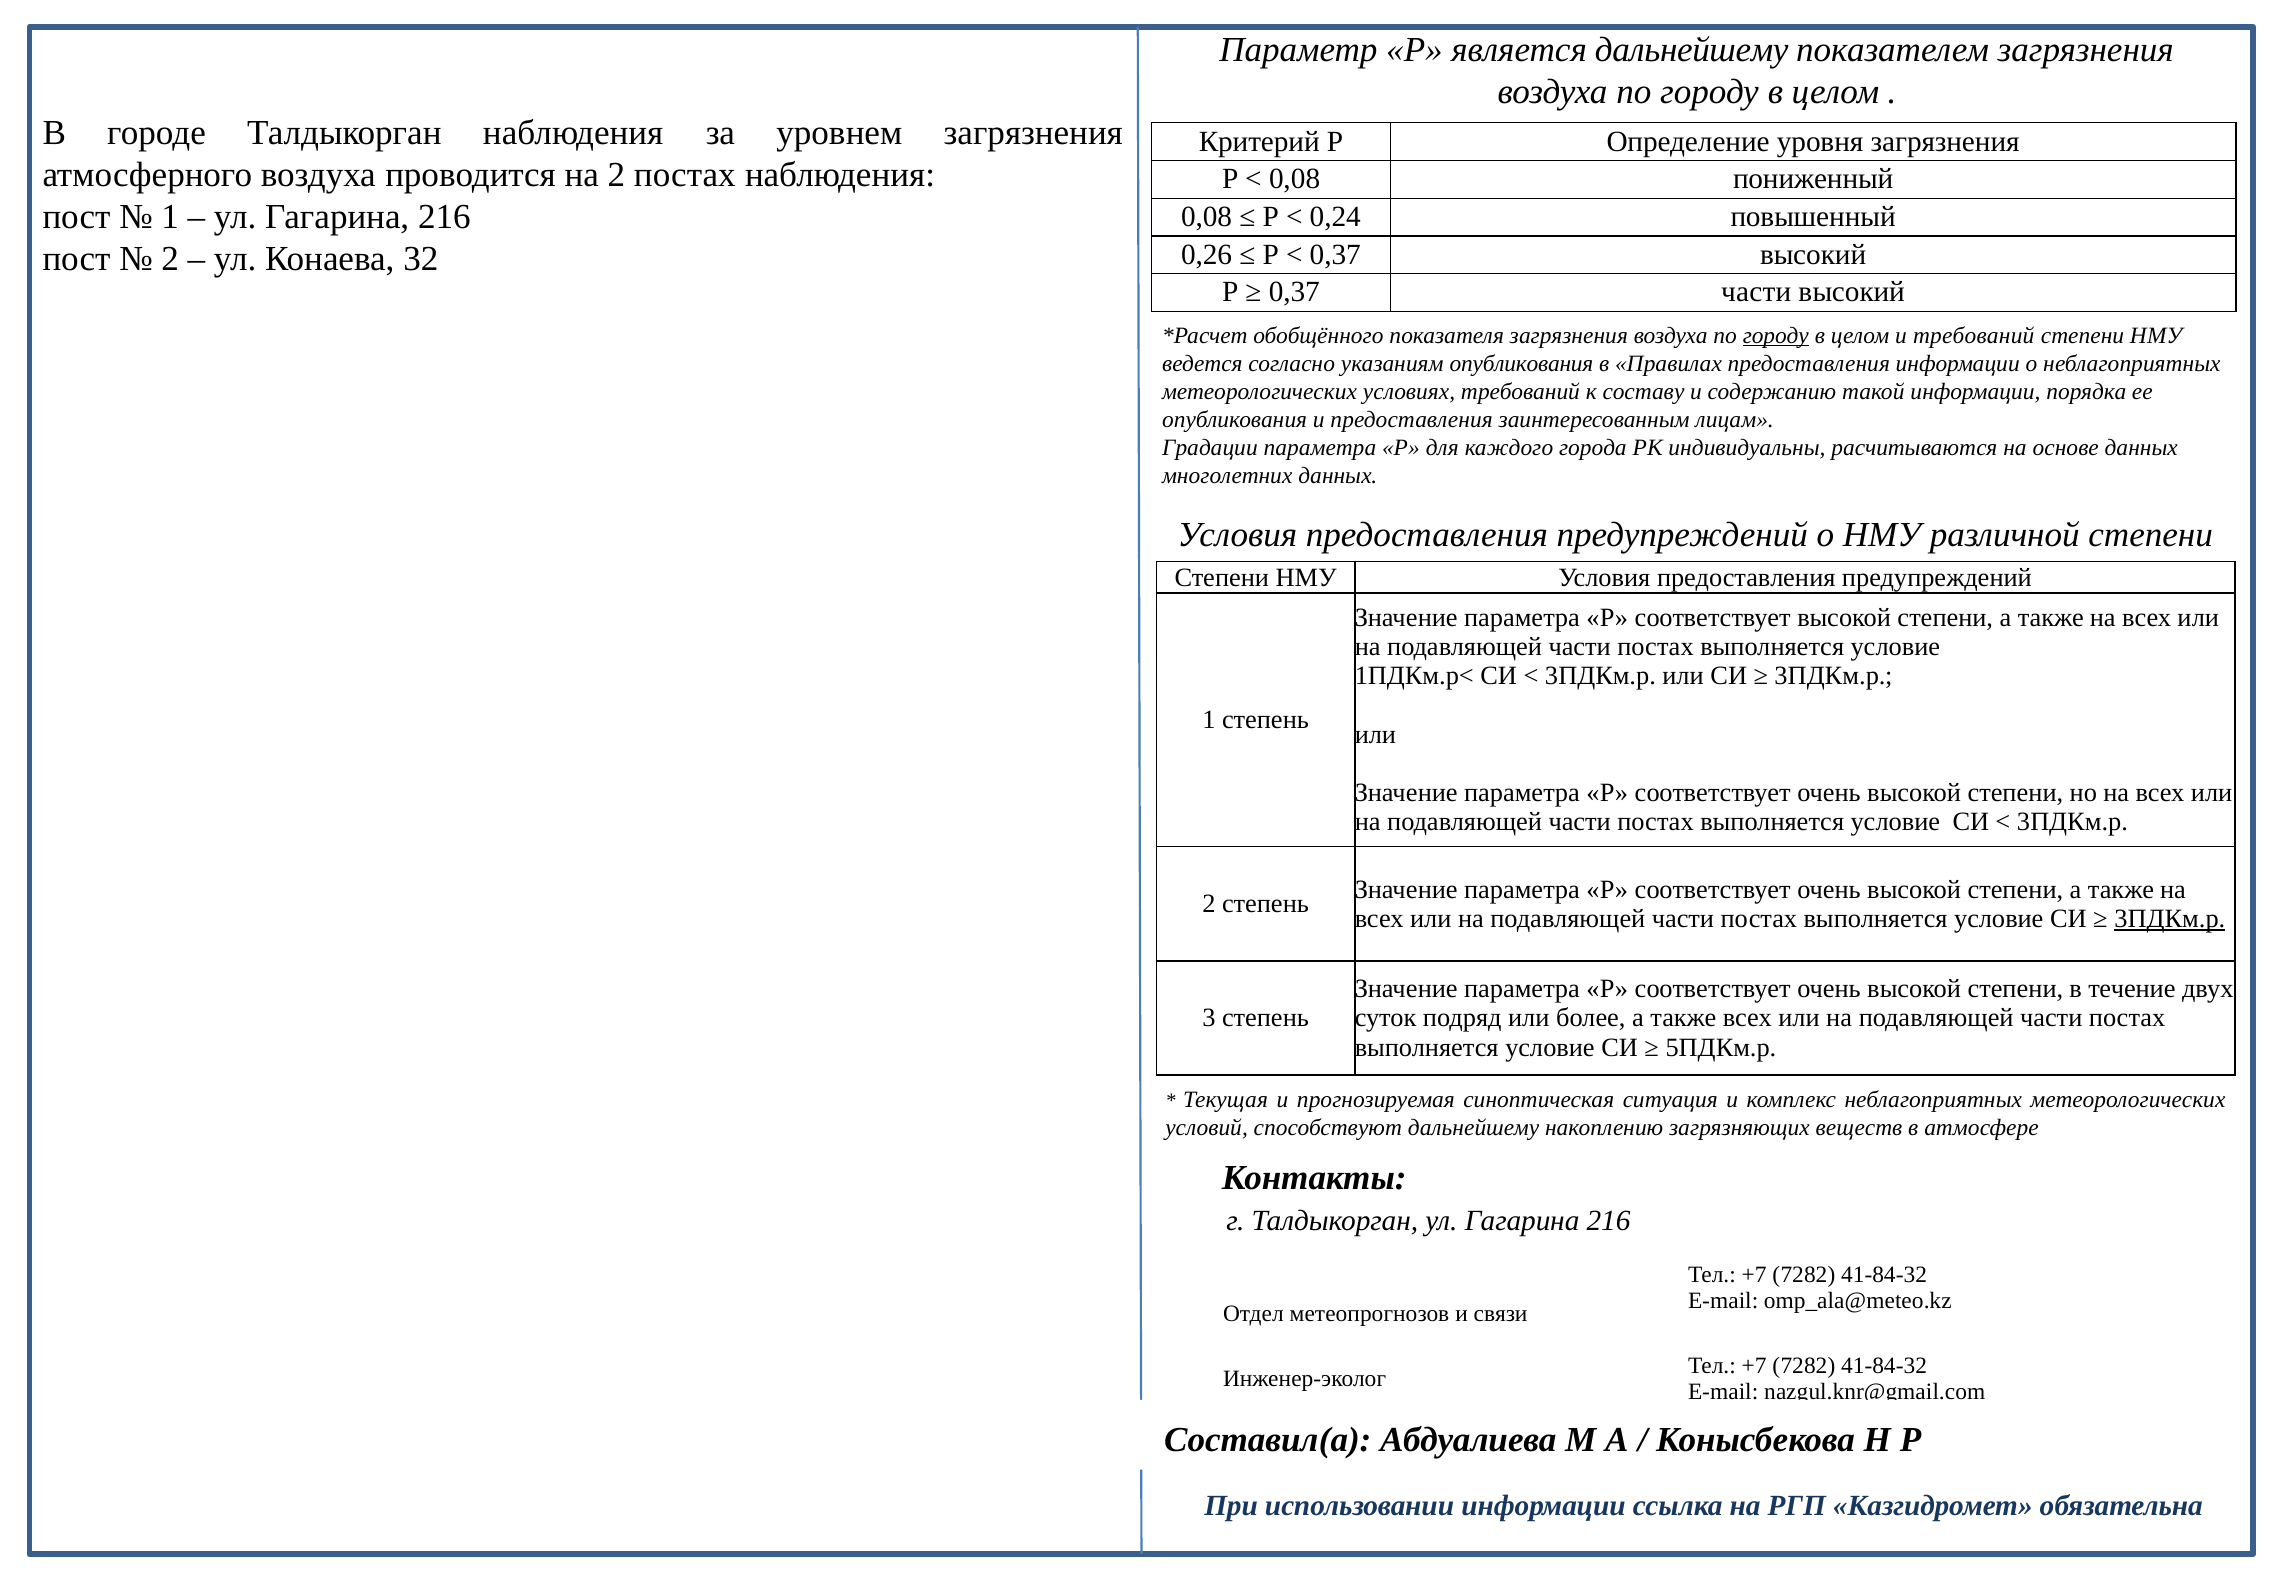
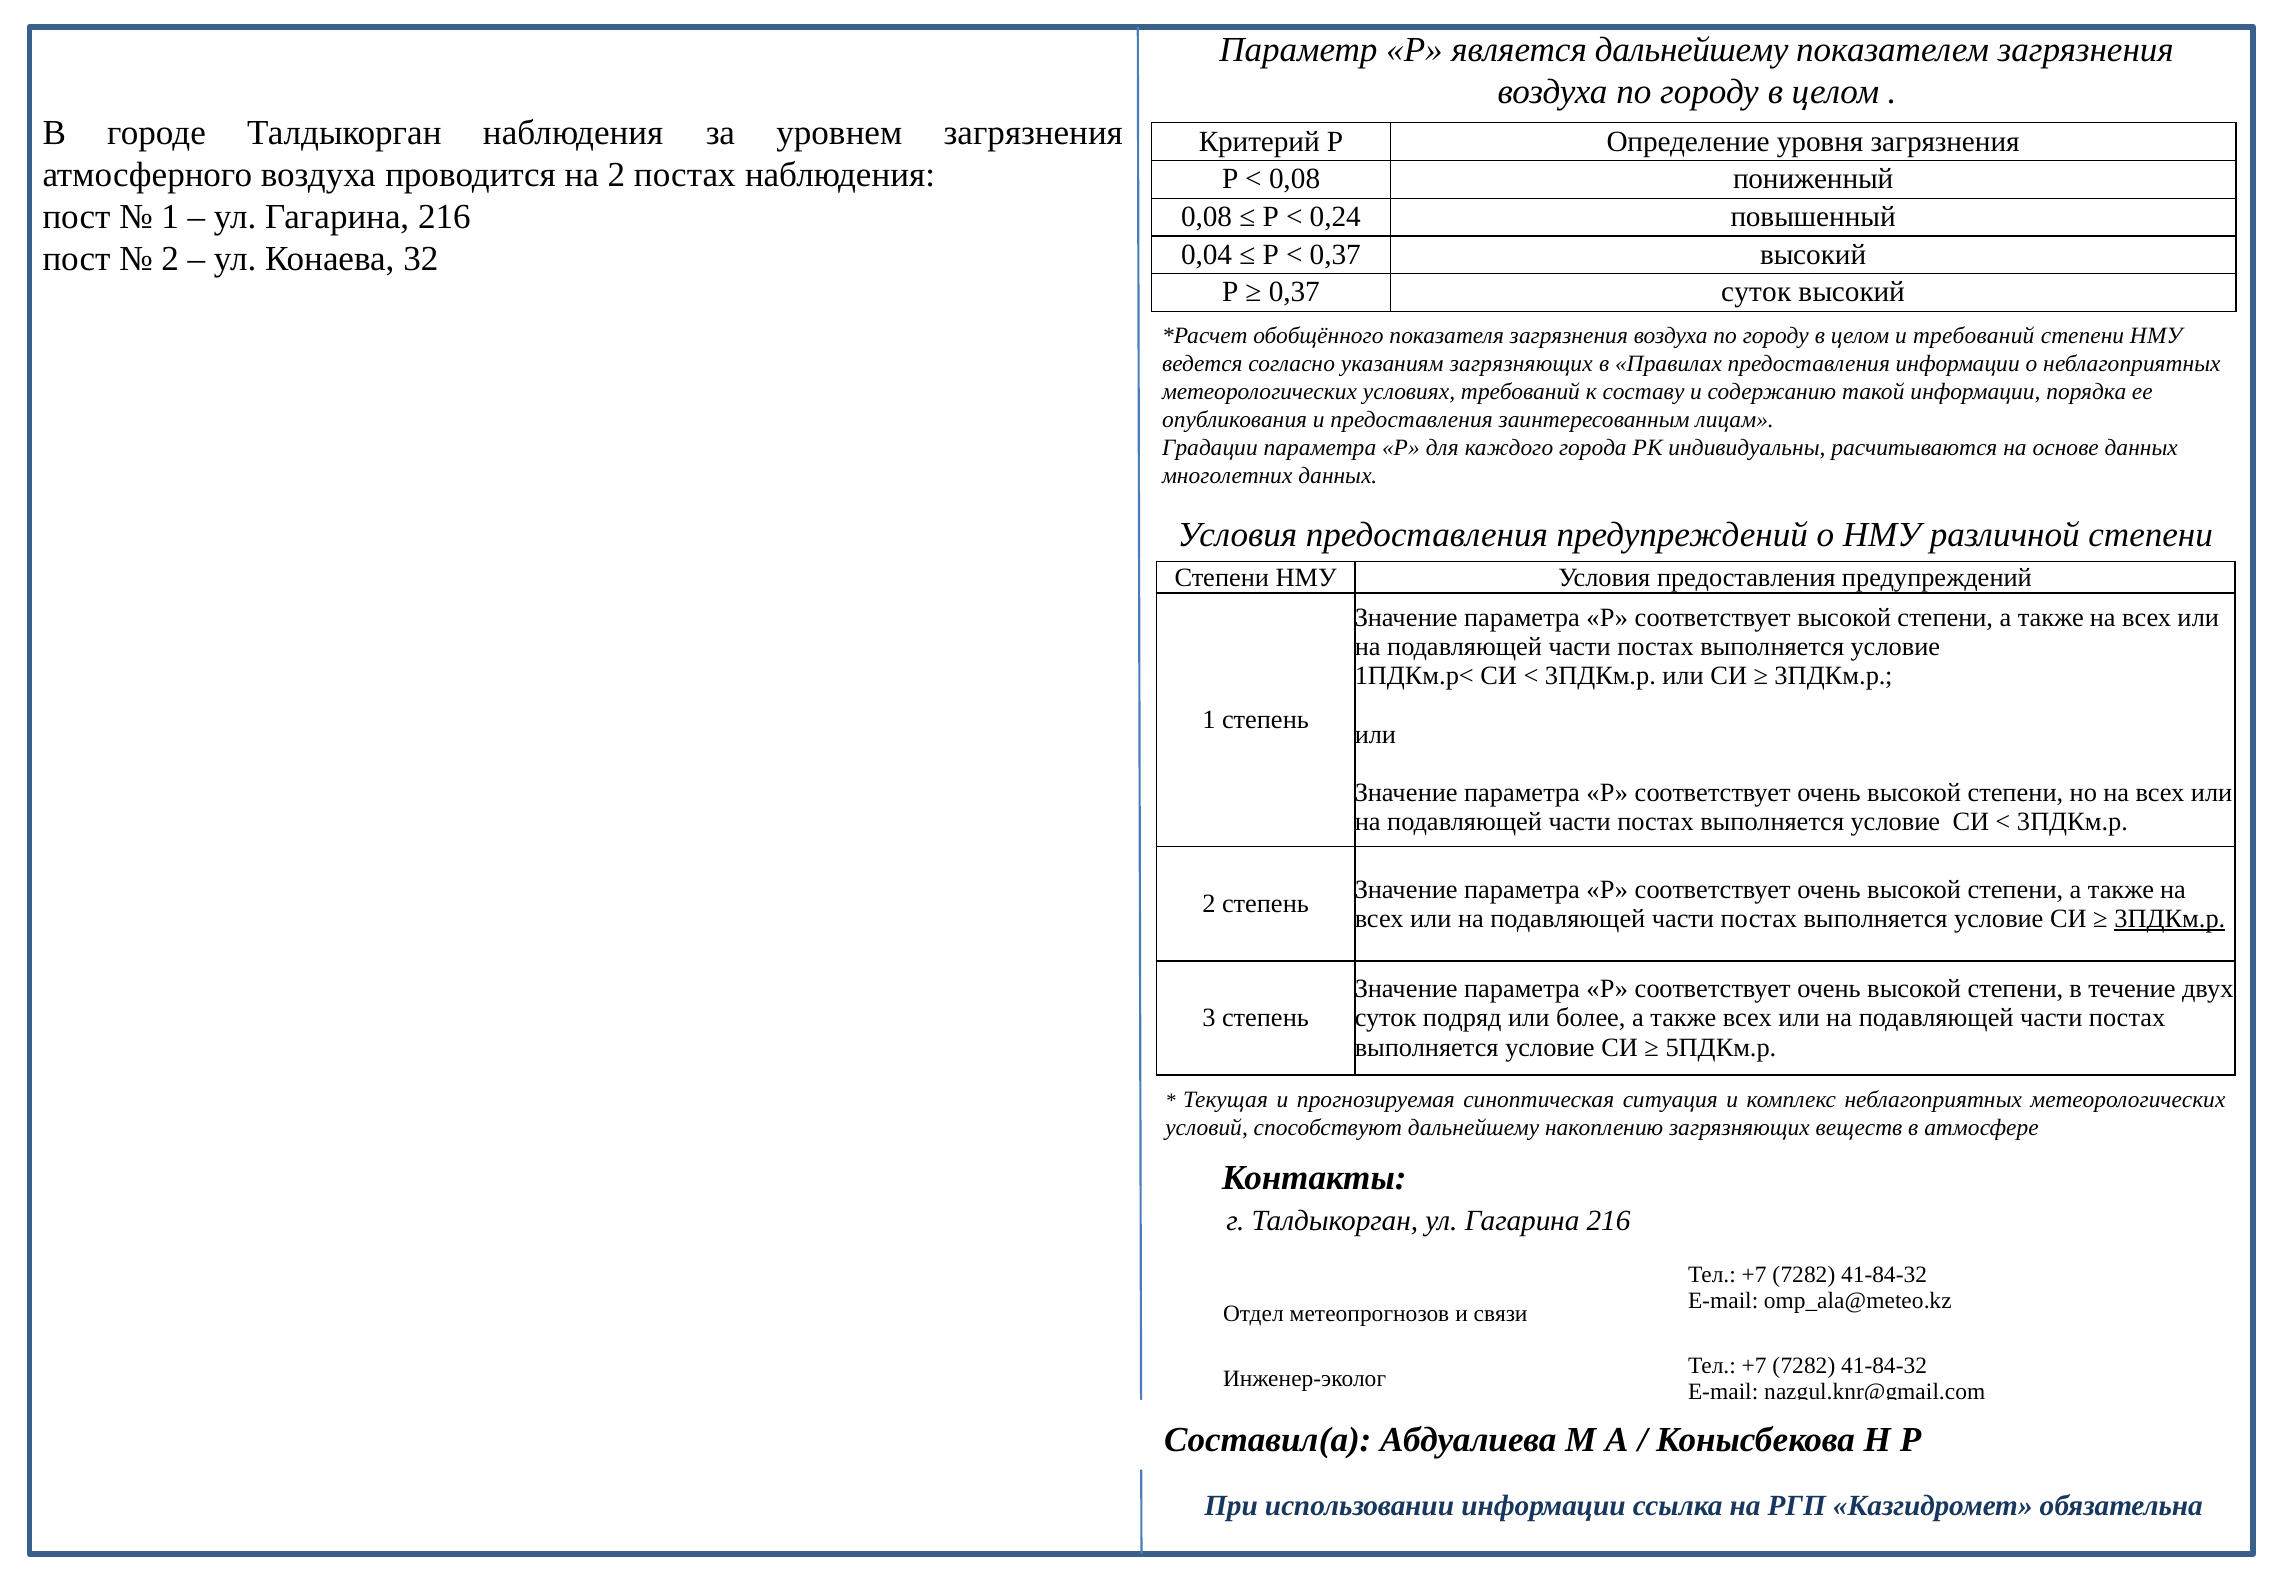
0,26: 0,26 -> 0,04
0,37 части: части -> суток
городу at (1776, 335) underline: present -> none
указаниям опубликования: опубликования -> загрязняющих
